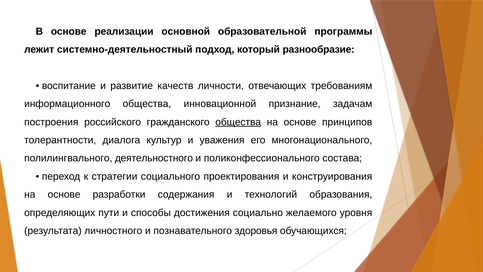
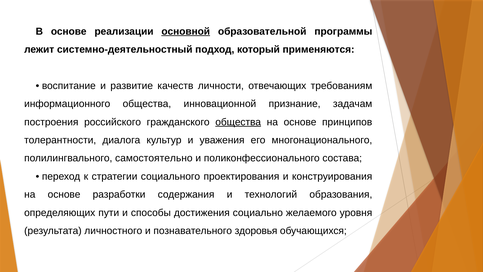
основной underline: none -> present
разнообразие: разнообразие -> применяются
деятельностного: деятельностного -> самостоятельно
